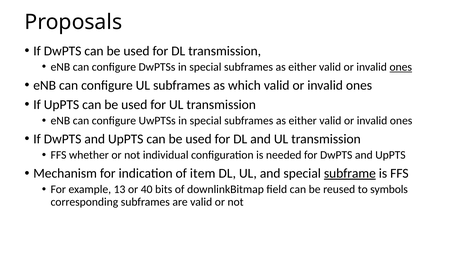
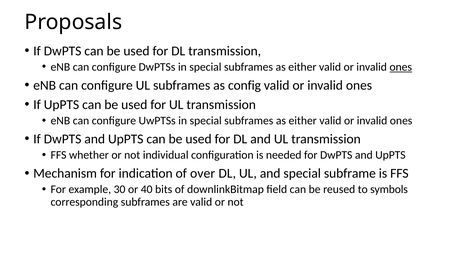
which: which -> config
item: item -> over
subframe underline: present -> none
13: 13 -> 30
